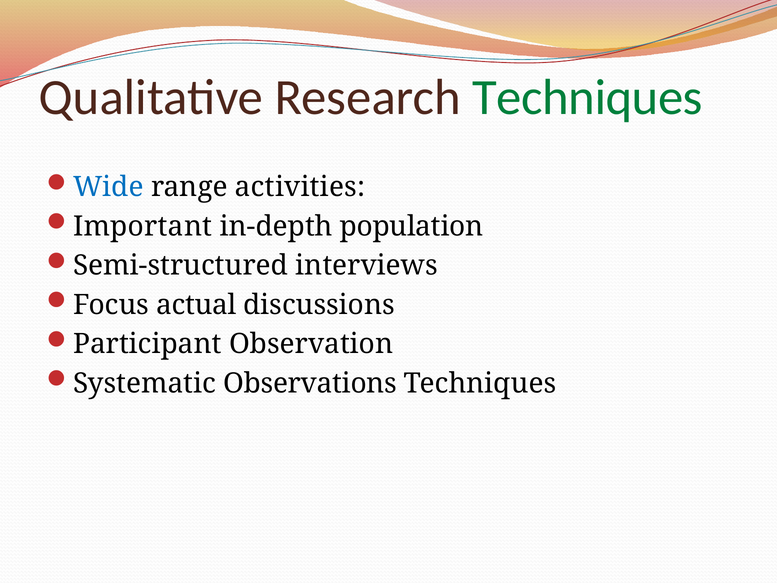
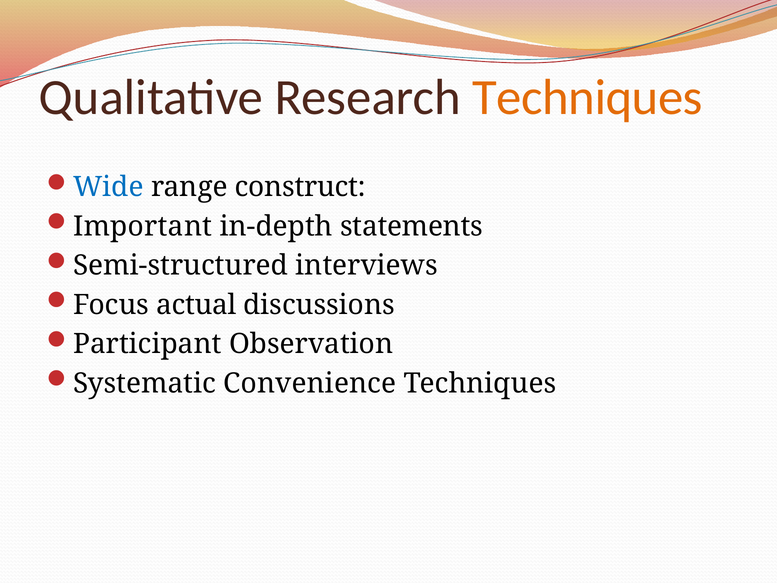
Techniques at (587, 98) colour: green -> orange
activities: activities -> construct
population: population -> statements
Observations: Observations -> Convenience
